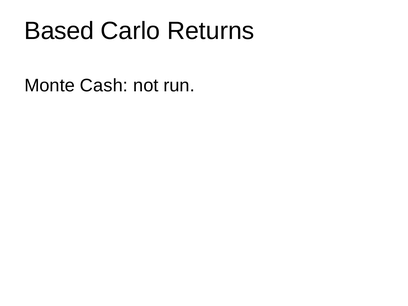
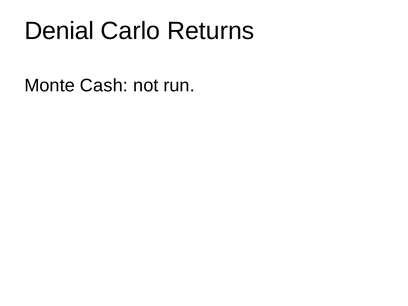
Based: Based -> Denial
